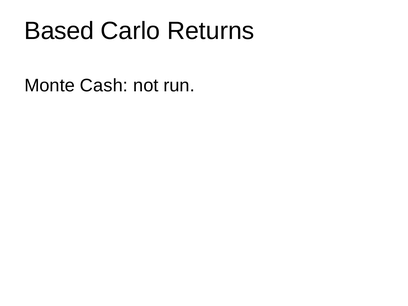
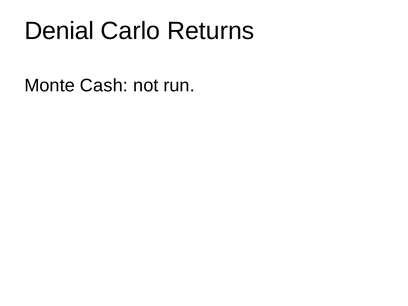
Based: Based -> Denial
